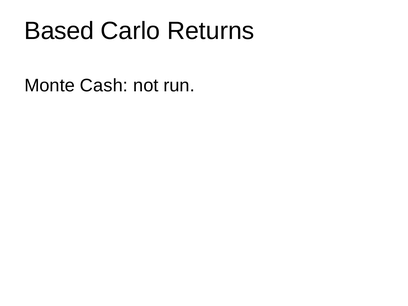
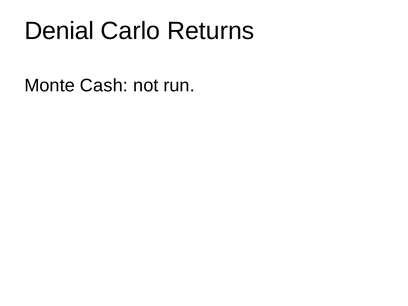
Based: Based -> Denial
